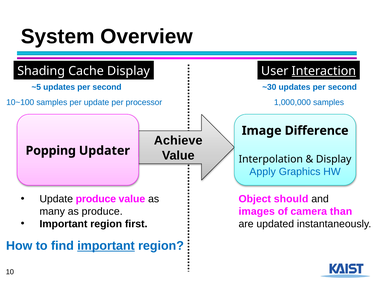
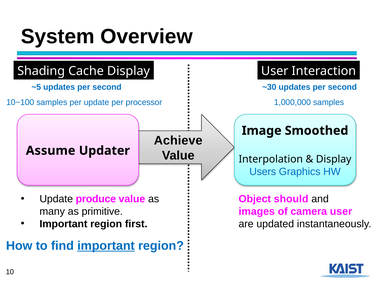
Interaction underline: present -> none
Difference: Difference -> Smoothed
Popping: Popping -> Assume
Apply: Apply -> Users
as produce: produce -> primitive
camera than: than -> user
